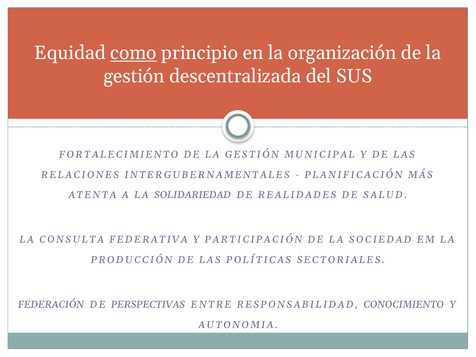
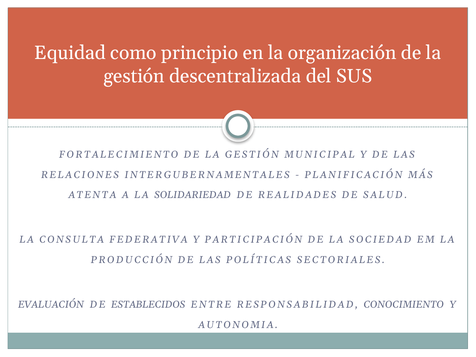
como underline: present -> none
FEDERACIÓN: FEDERACIÓN -> EVALUACIÓN
PERSPECTIVAS: PERSPECTIVAS -> ESTABLECIDOS
